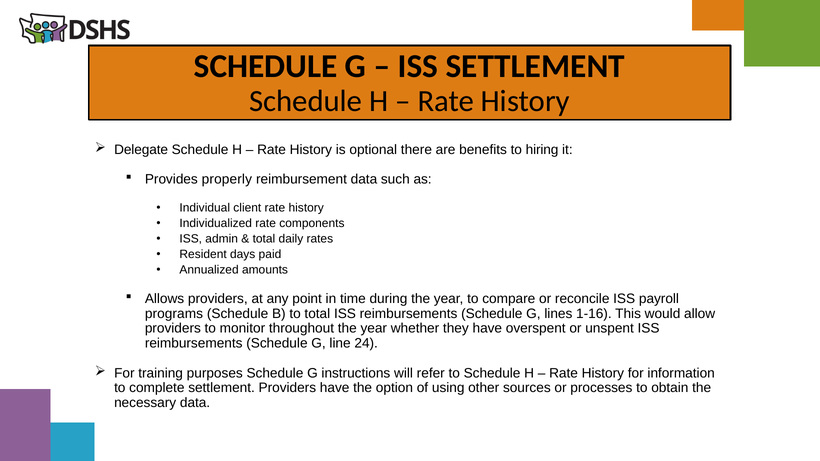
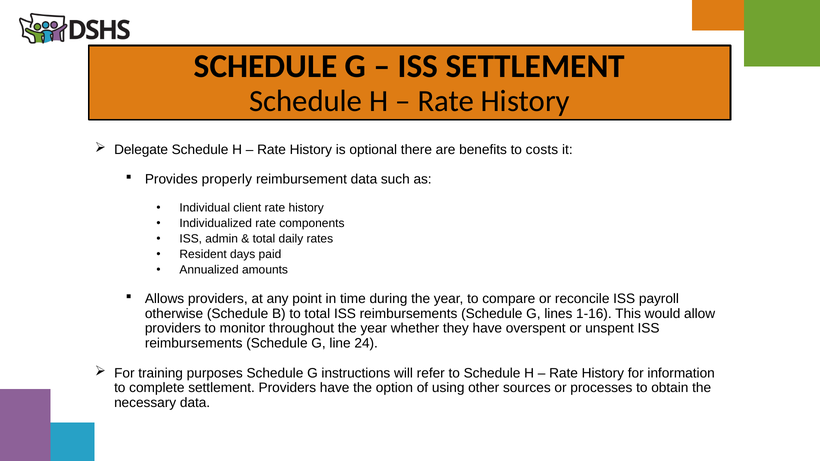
hiring: hiring -> costs
programs: programs -> otherwise
